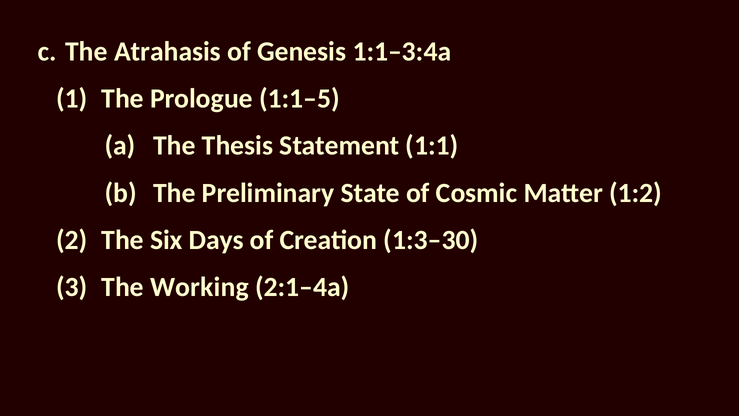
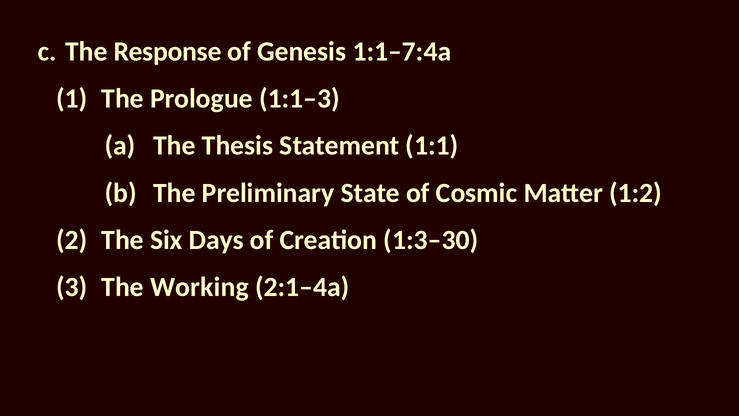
Atrahasis: Atrahasis -> Response
1:1–3:4a: 1:1–3:4a -> 1:1–7:4a
1:1–5: 1:1–5 -> 1:1–3
